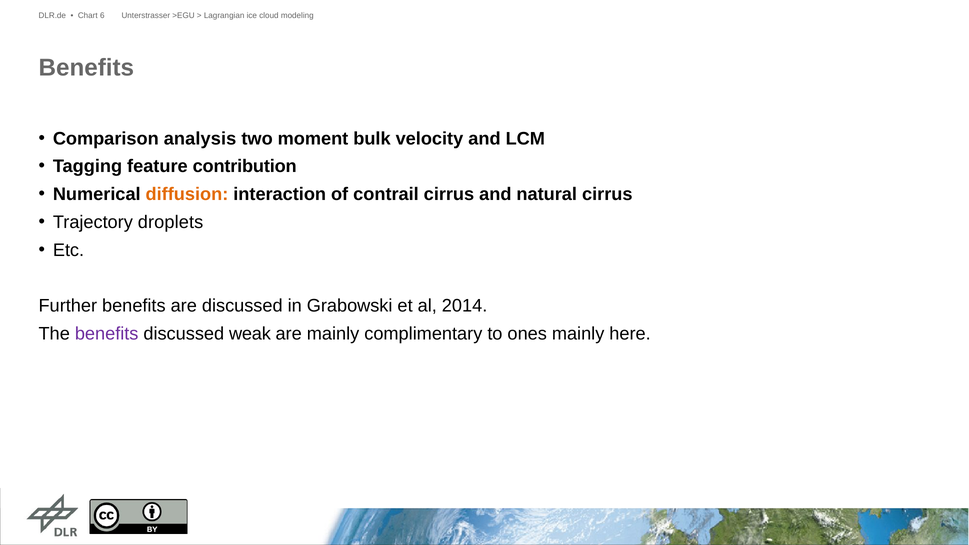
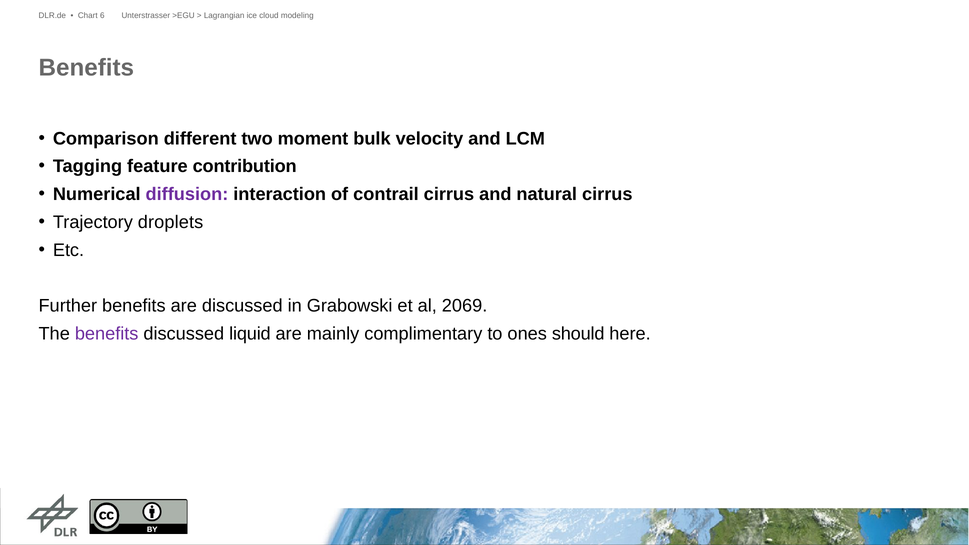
analysis: analysis -> different
diffusion colour: orange -> purple
2014: 2014 -> 2069
weak: weak -> liquid
ones mainly: mainly -> should
